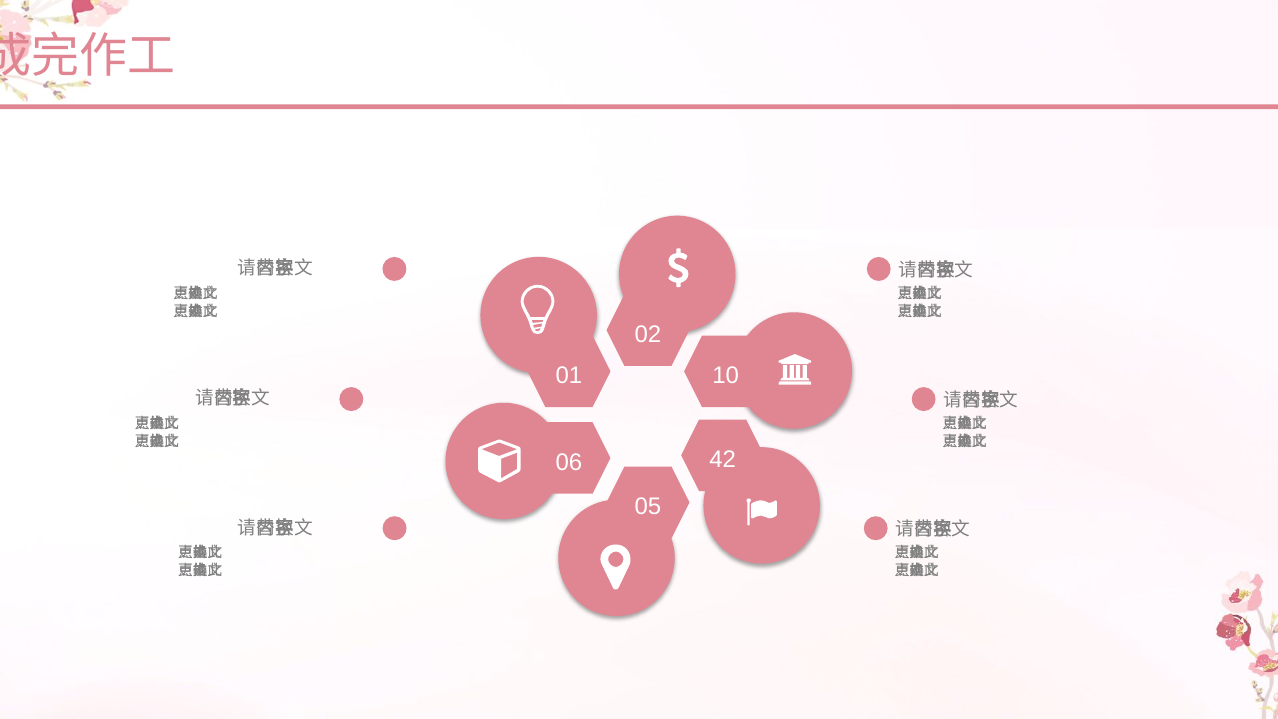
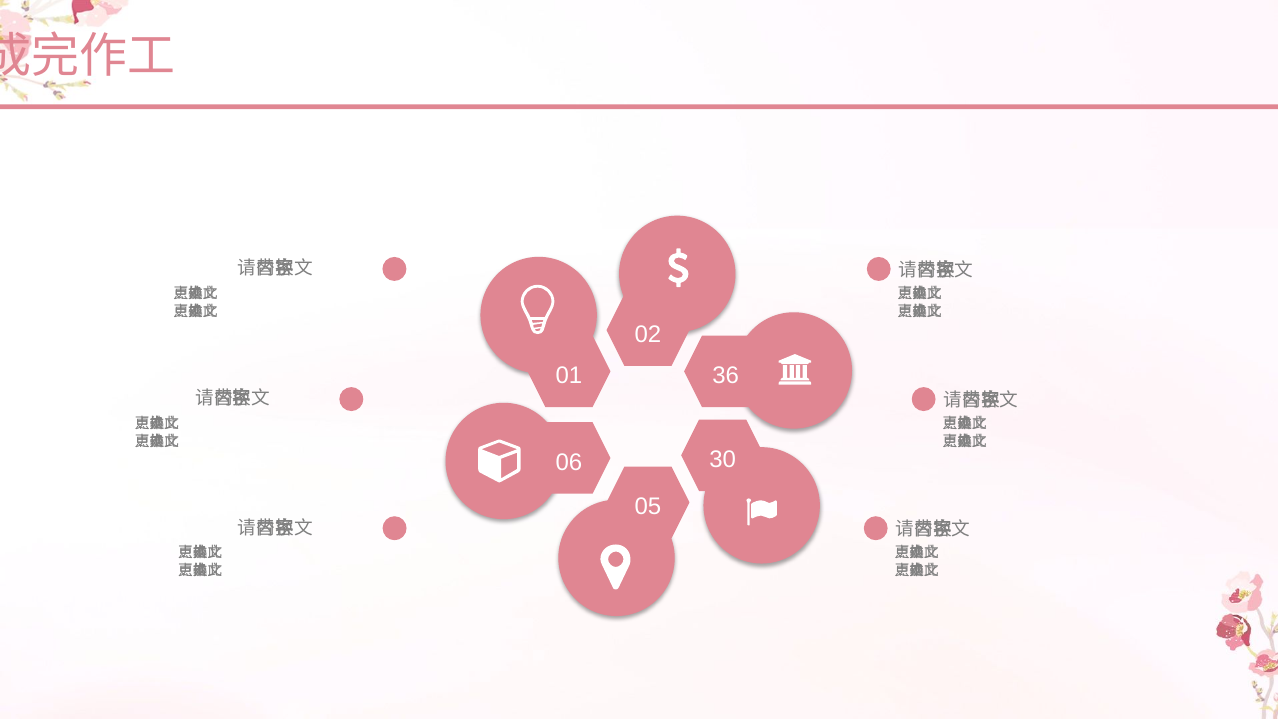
10: 10 -> 36
42: 42 -> 30
